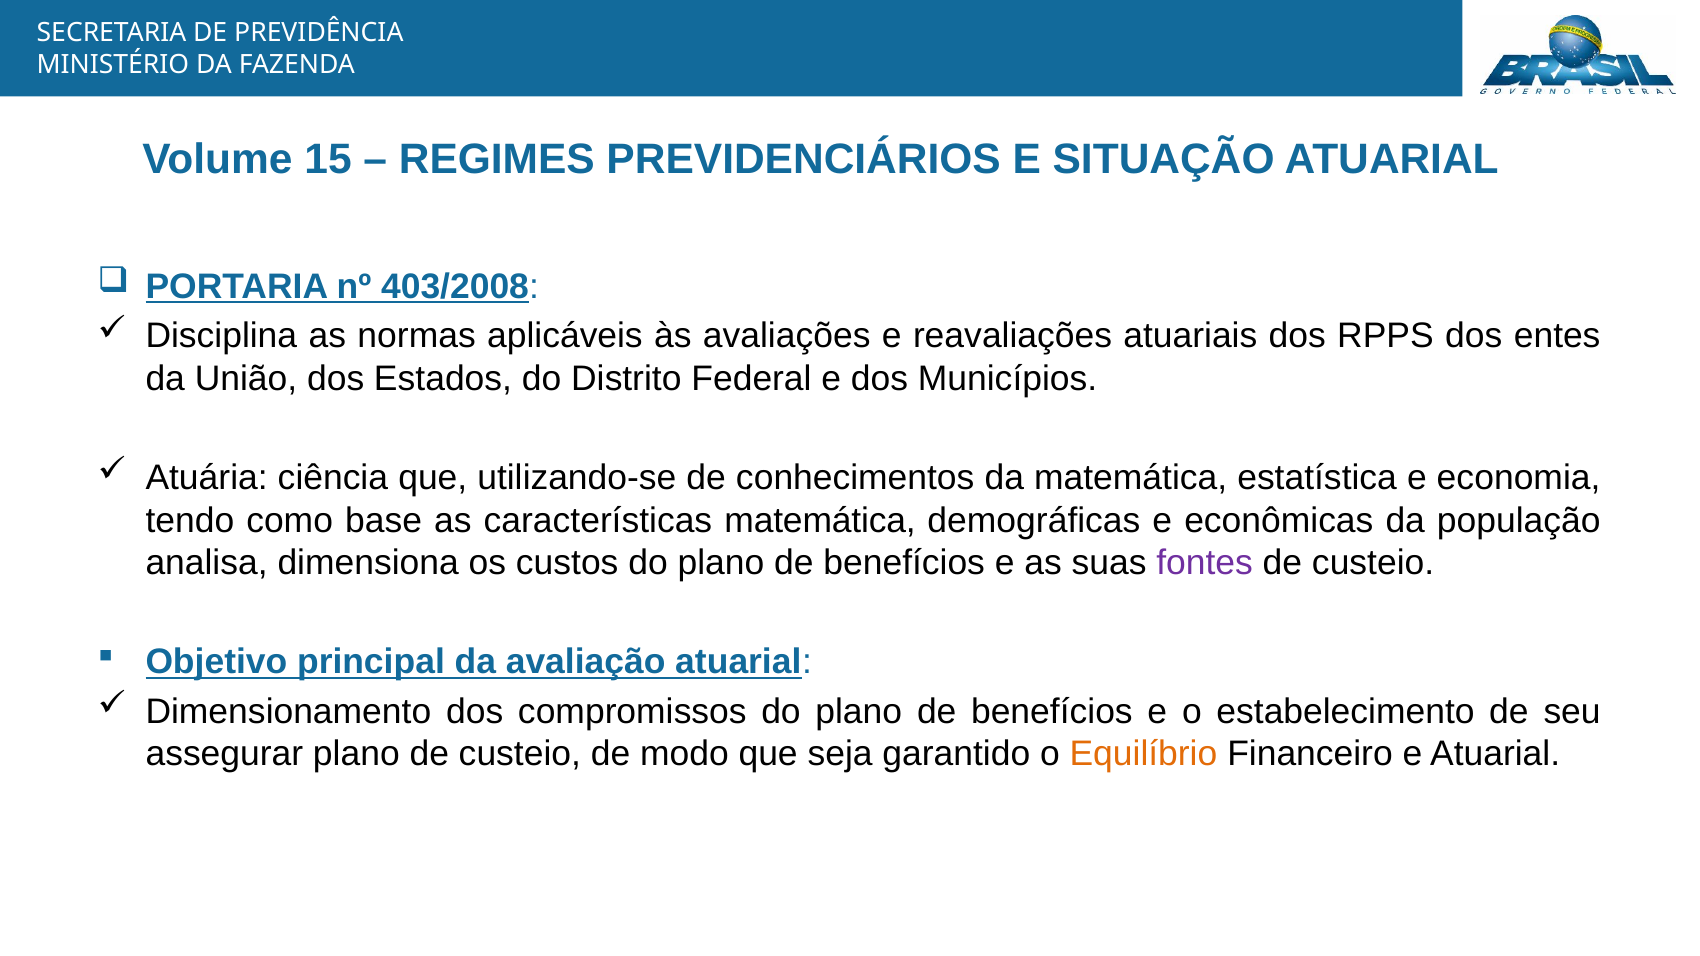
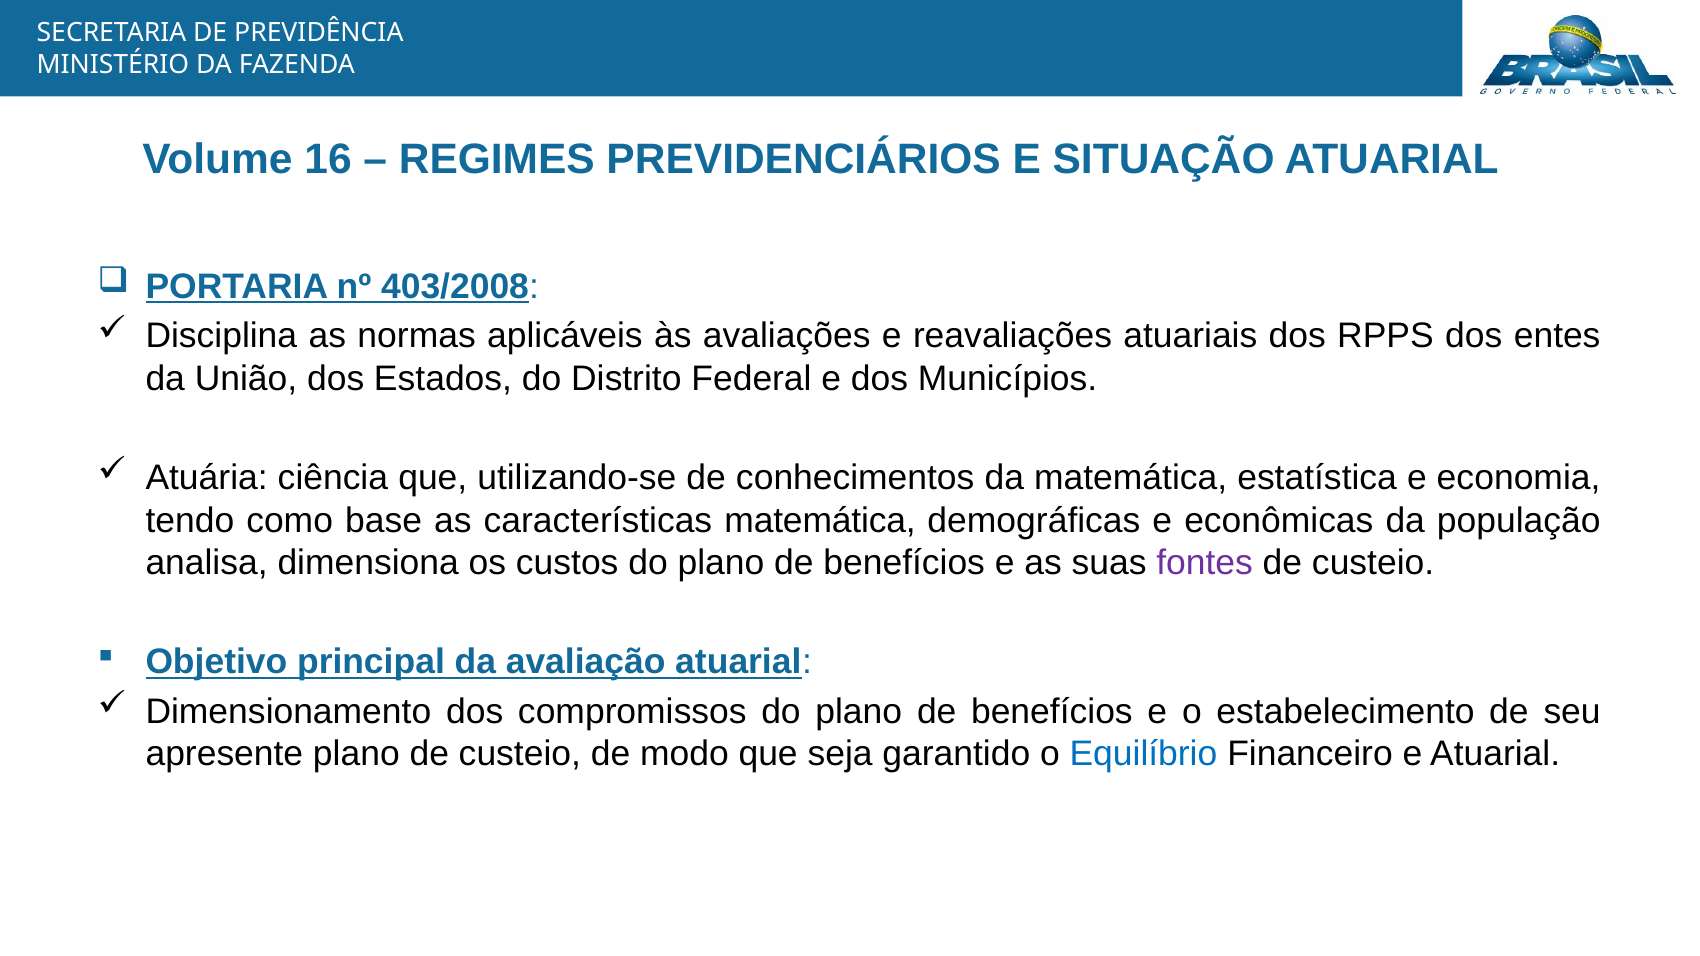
15: 15 -> 16
assegurar: assegurar -> apresente
Equilíbrio colour: orange -> blue
